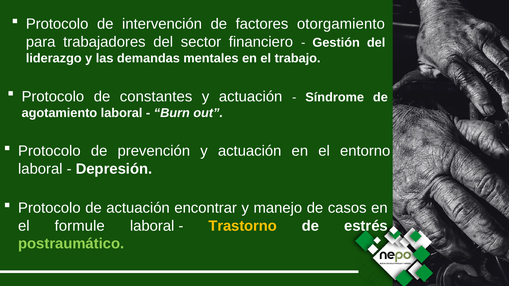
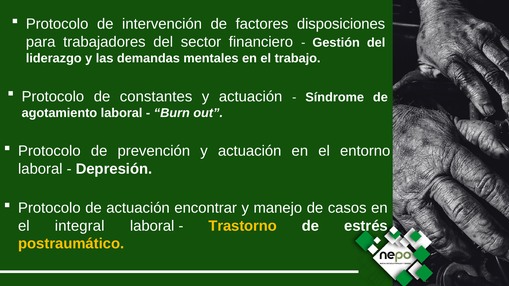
otorgamiento: otorgamiento -> disposiciones
formule: formule -> integral
postraumático colour: light green -> yellow
